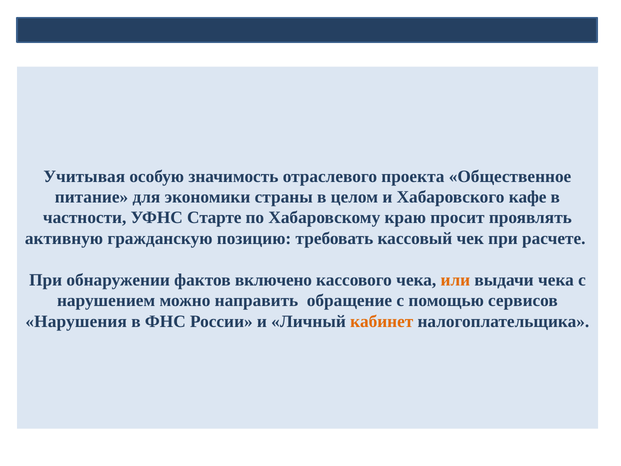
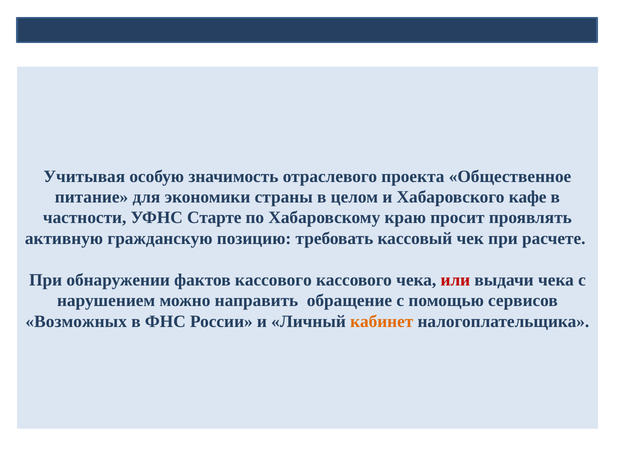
фактов включено: включено -> кассового
или colour: orange -> red
Нарушения: Нарушения -> Возможных
